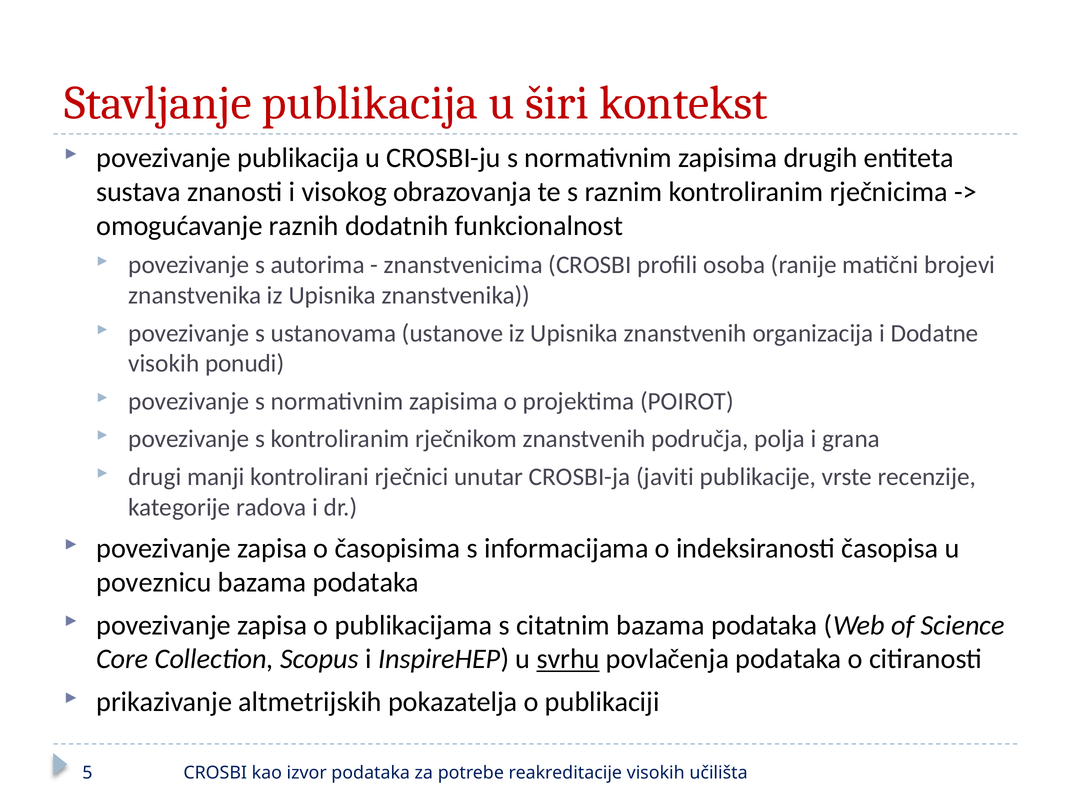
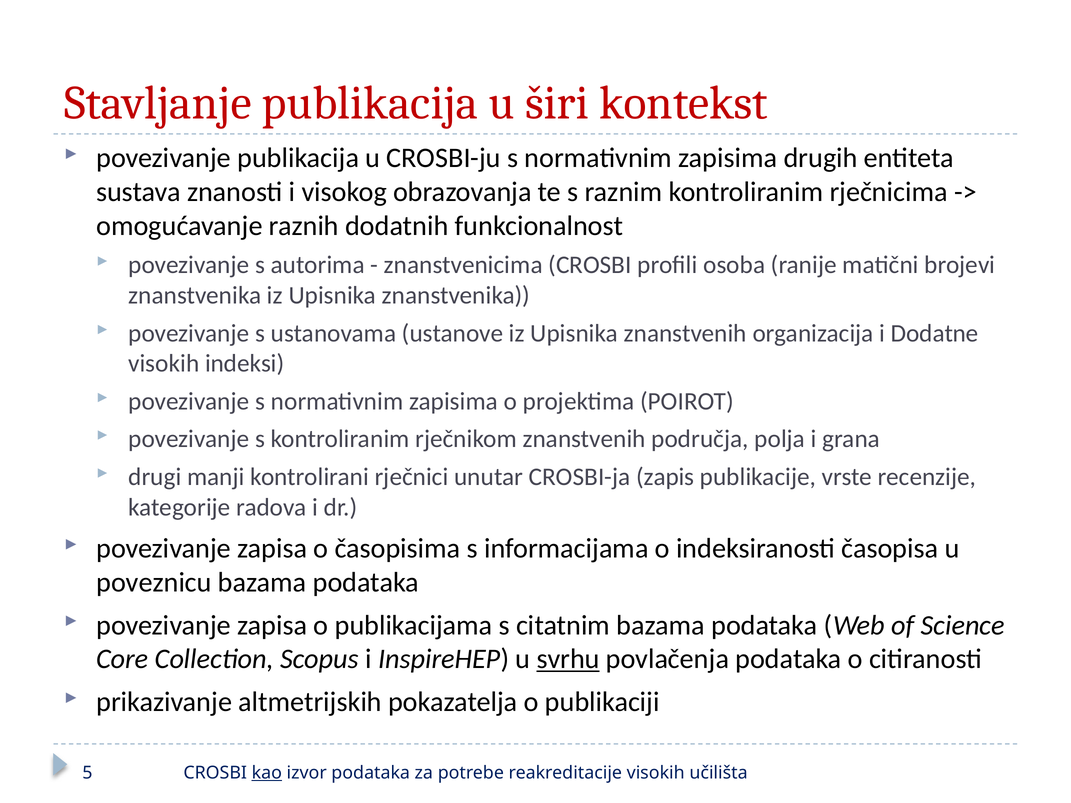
ponudi: ponudi -> indeksi
javiti: javiti -> zapis
kao underline: none -> present
